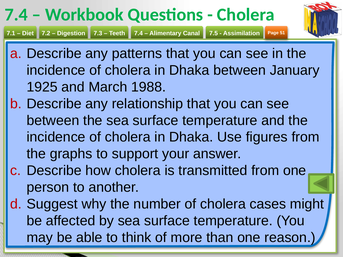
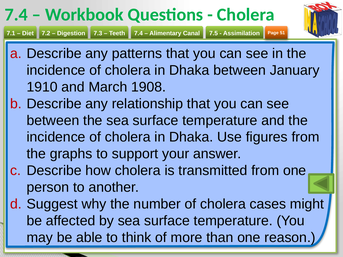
1925: 1925 -> 1910
1988: 1988 -> 1908
